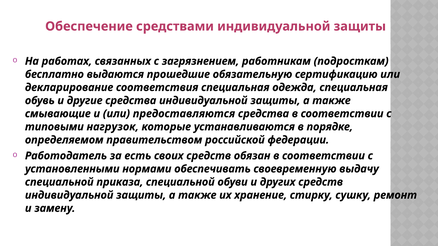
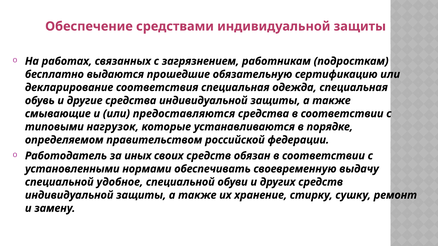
есть: есть -> иных
приказа: приказа -> удобное
